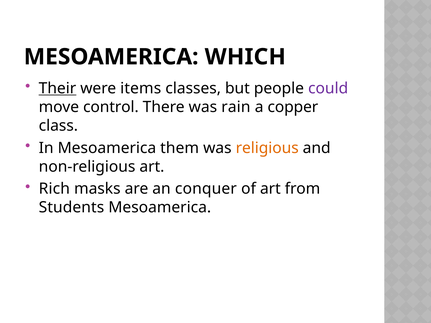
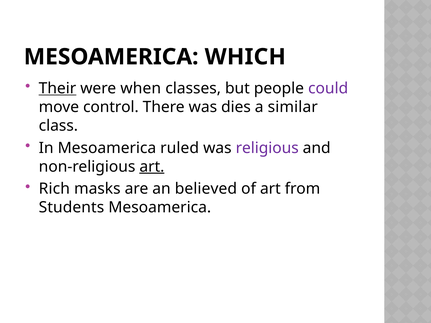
items: items -> when
rain: rain -> dies
copper: copper -> similar
them: them -> ruled
religious colour: orange -> purple
art at (152, 167) underline: none -> present
conquer: conquer -> believed
